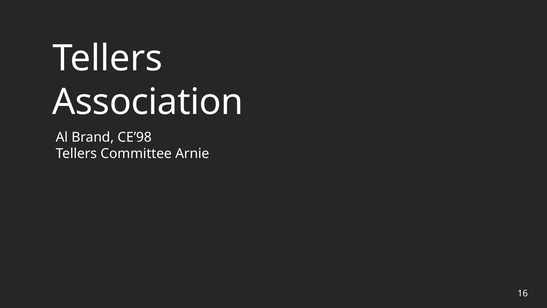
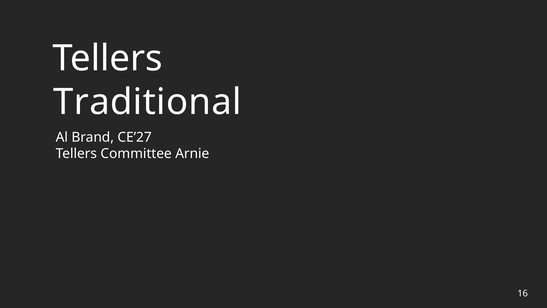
Association: Association -> Traditional
CE’98: CE’98 -> CE’27
